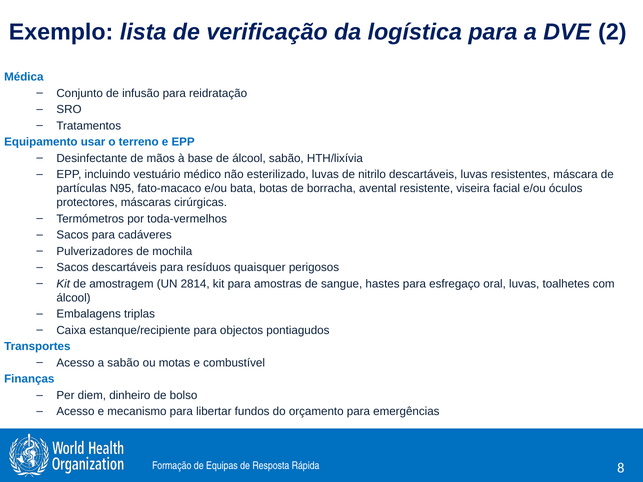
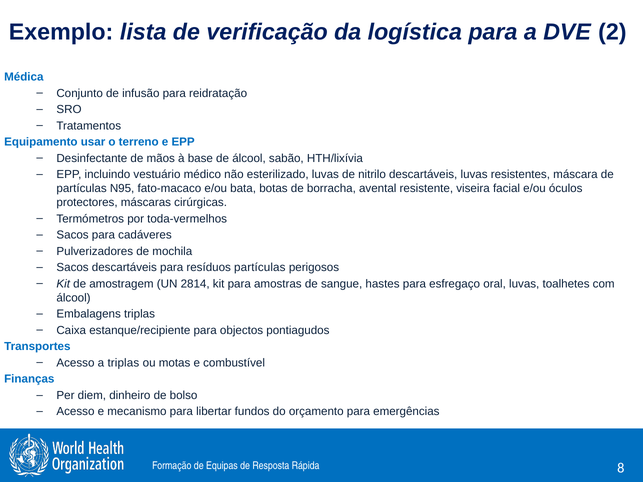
resíduos quaisquer: quaisquer -> partículas
a sabão: sabão -> triplas
